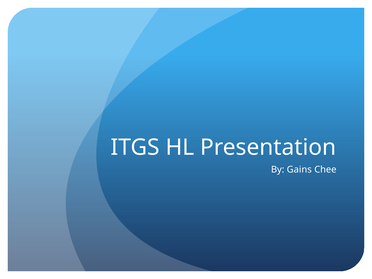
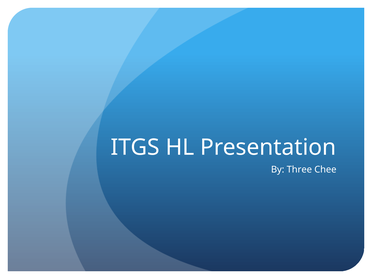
Gains: Gains -> Three
